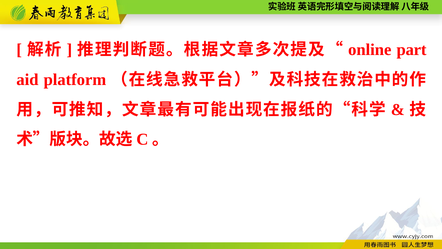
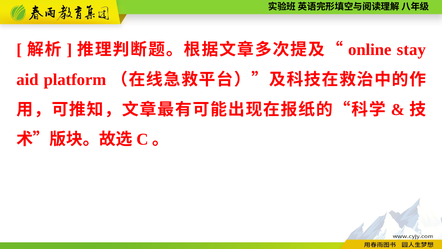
part: part -> stay
